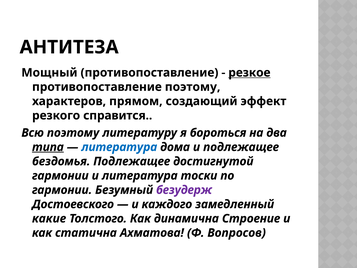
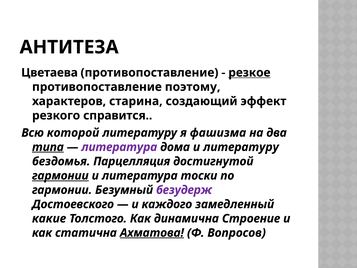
Мощный: Мощный -> Цветаева
прямом: прямом -> старина
Всю поэтому: поэтому -> которой
бороться: бороться -> фашизма
литература at (119, 147) colour: blue -> purple
и подлежащее: подлежащее -> литературу
бездомья Подлежащее: Подлежащее -> Парцелляция
гармонии at (60, 176) underline: none -> present
Ахматова underline: none -> present
